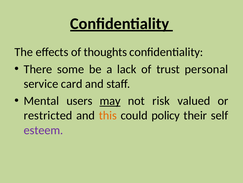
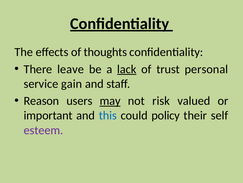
some: some -> leave
lack underline: none -> present
card: card -> gain
Mental: Mental -> Reason
restricted: restricted -> important
this colour: orange -> blue
